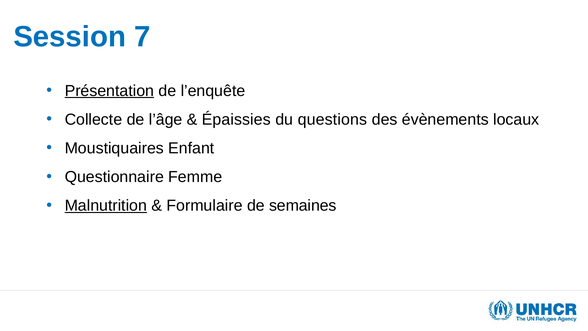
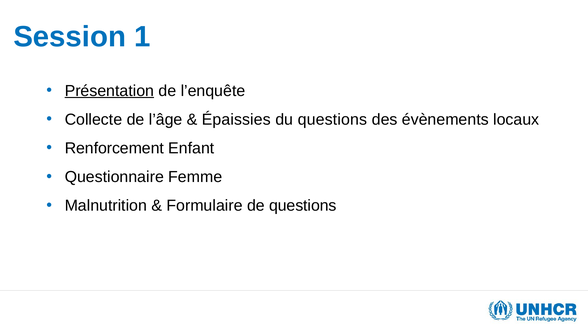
7: 7 -> 1
Moustiquaires: Moustiquaires -> Renforcement
Malnutrition underline: present -> none
de semaines: semaines -> questions
